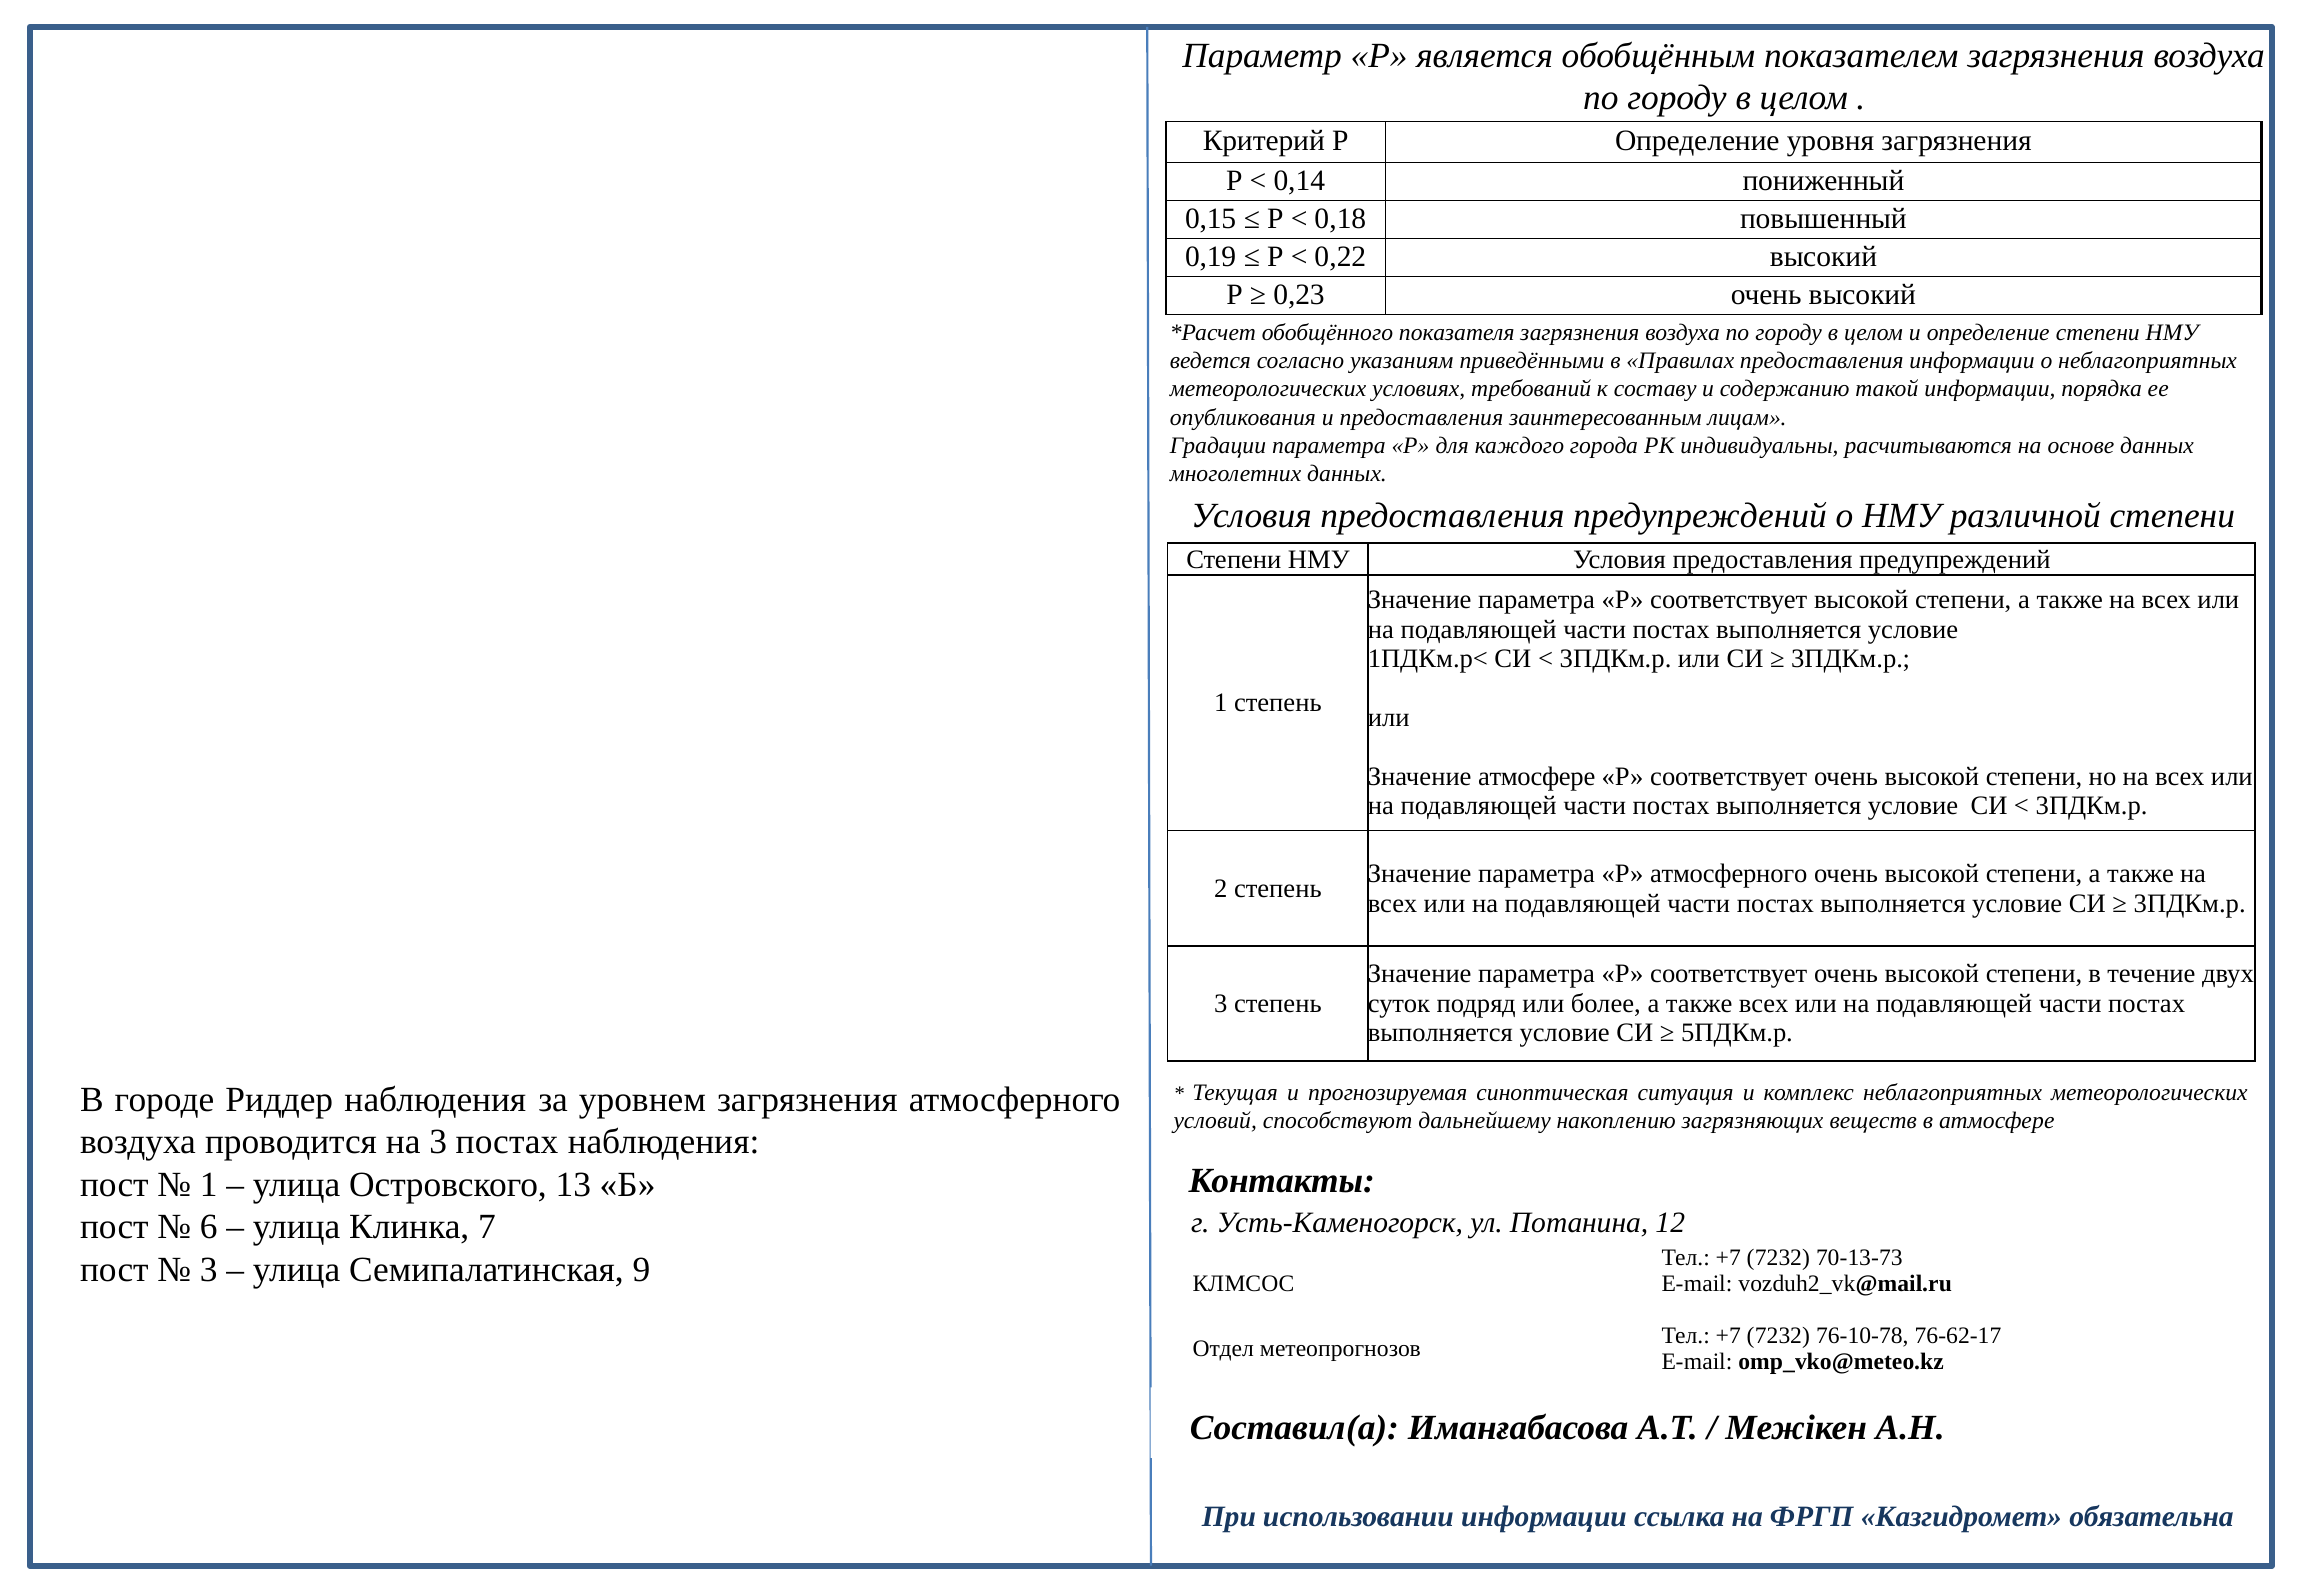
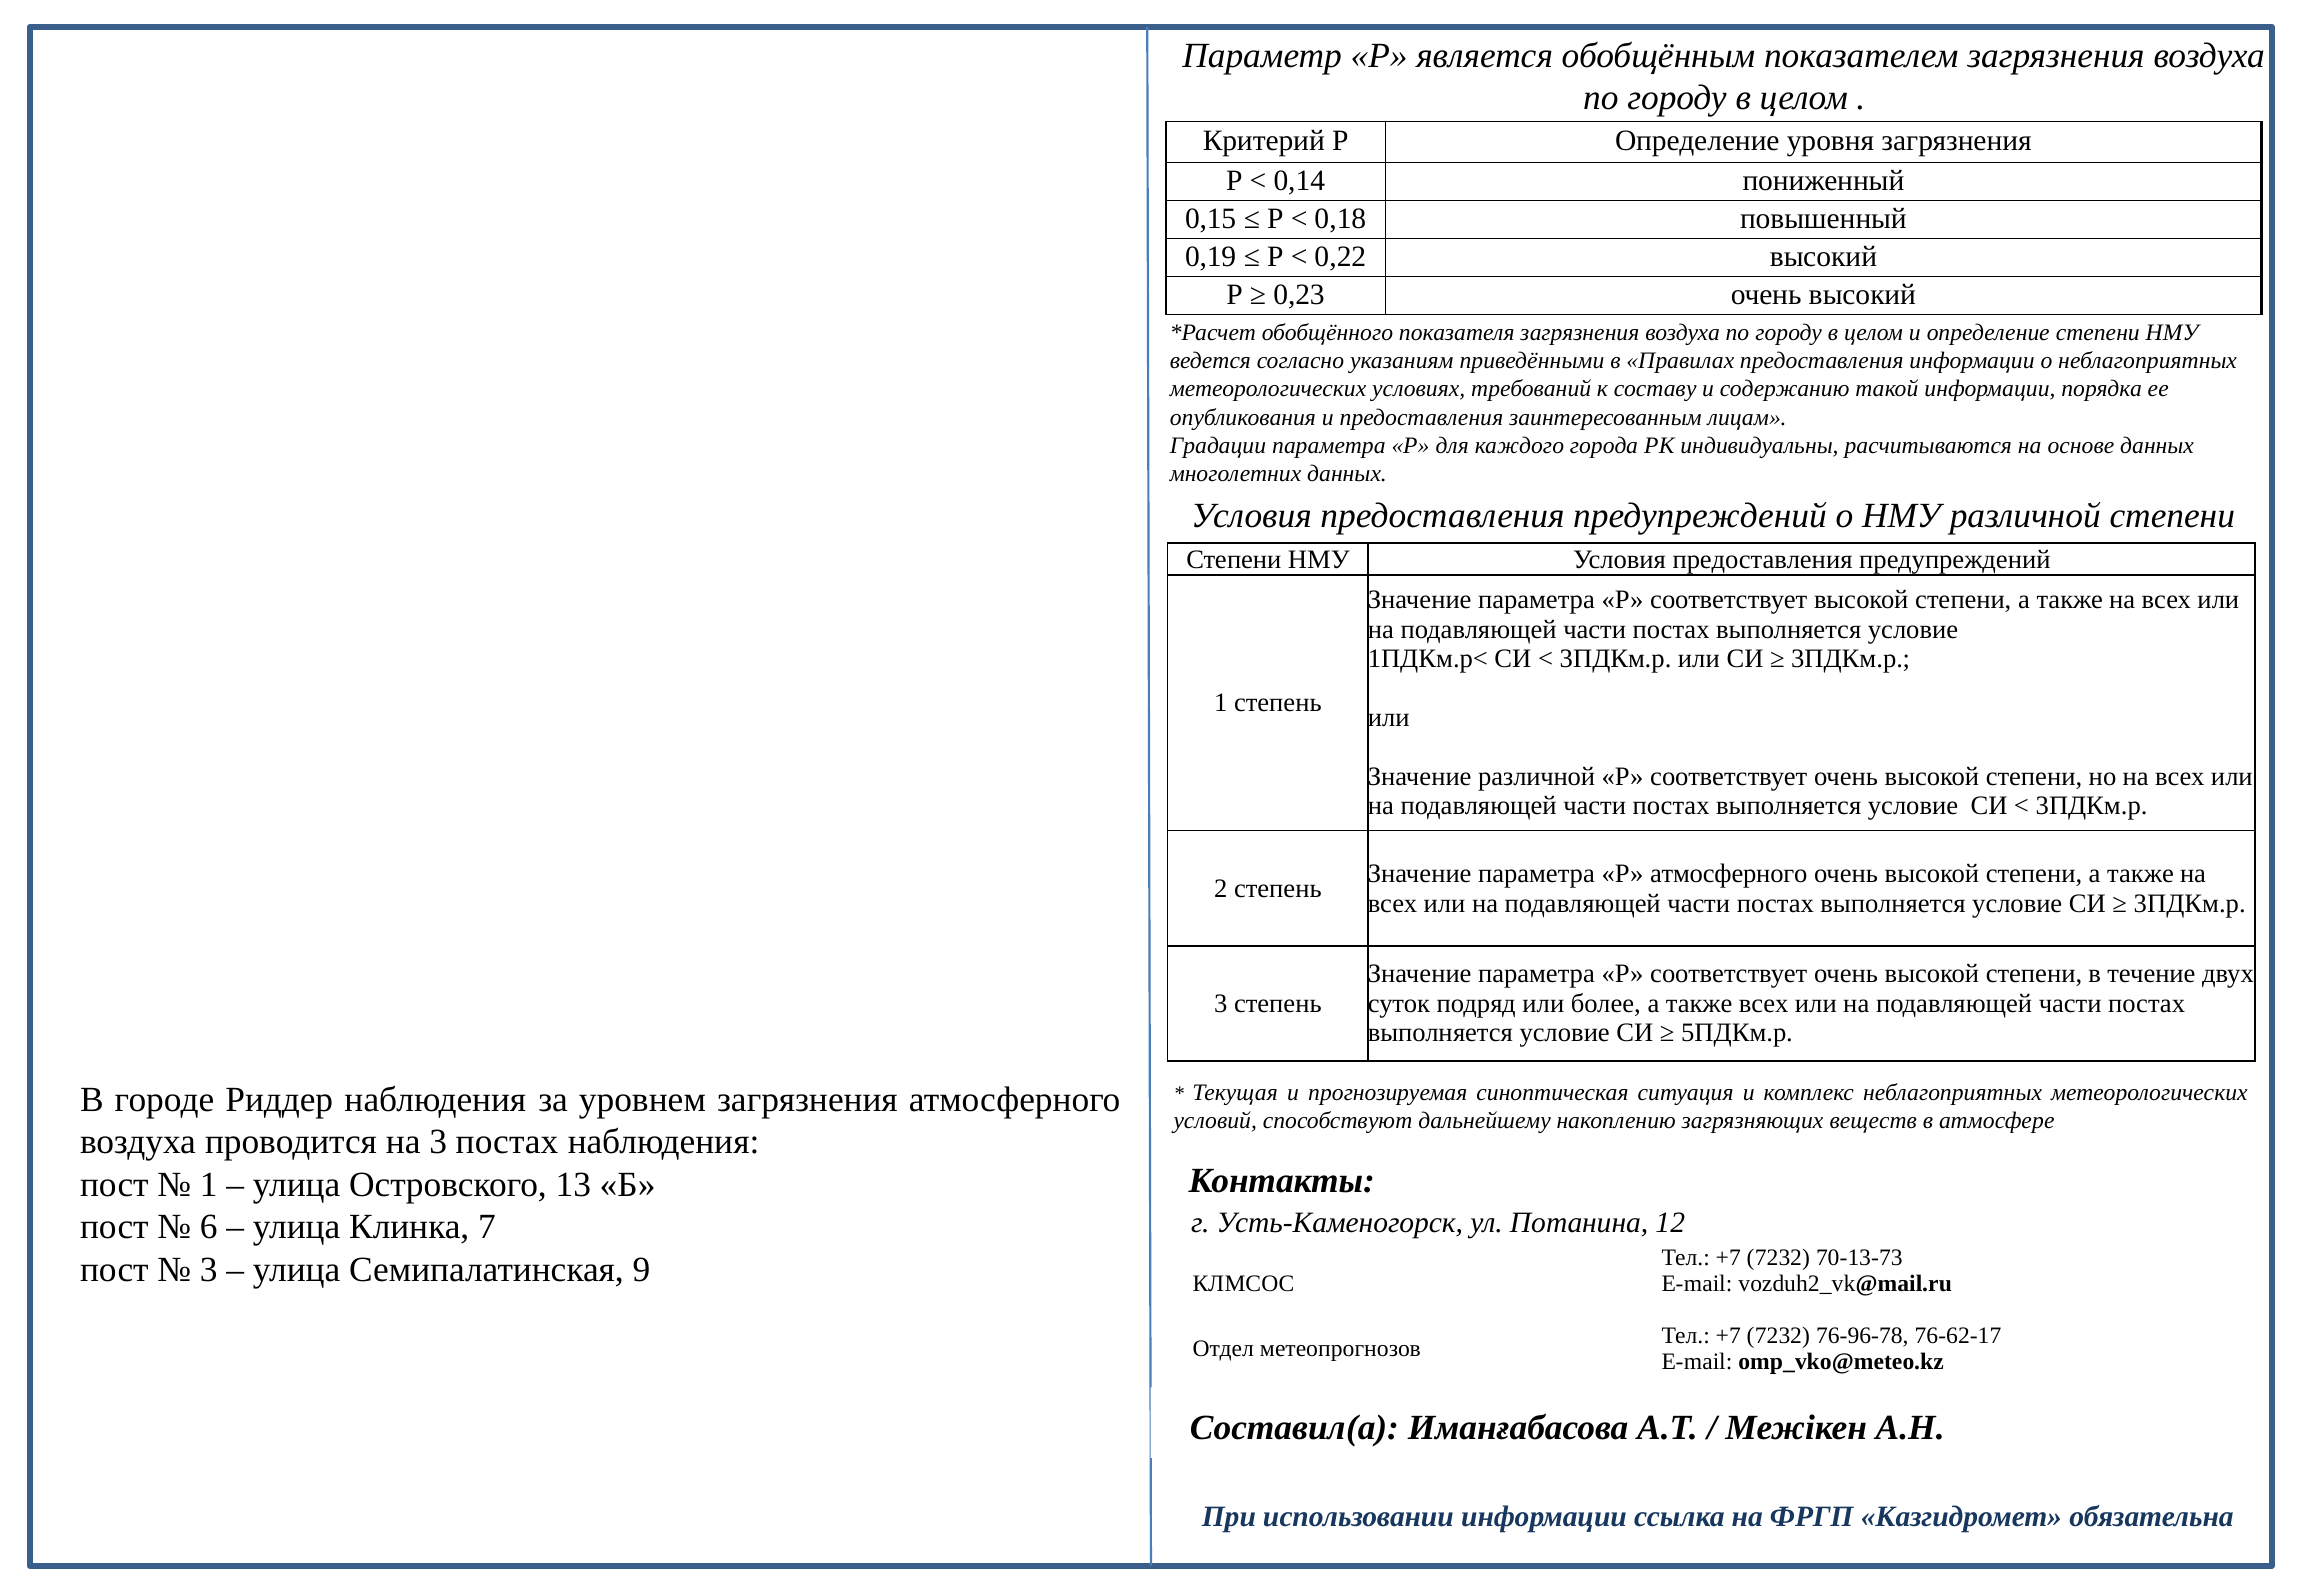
Значение атмосфере: атмосфере -> различной
76-10-78: 76-10-78 -> 76-96-78
